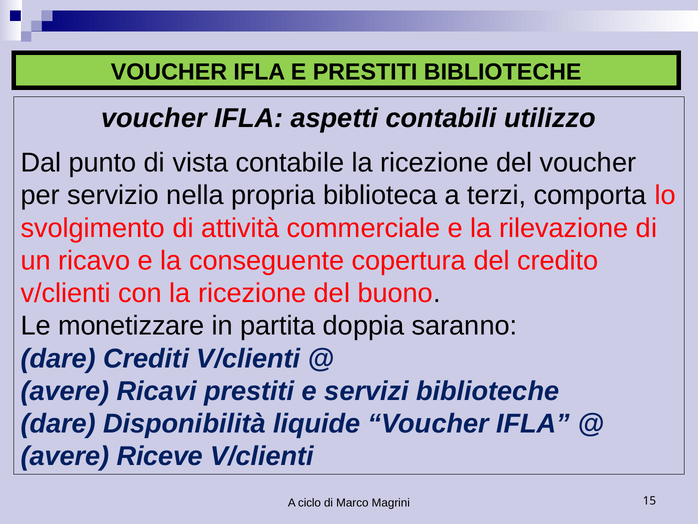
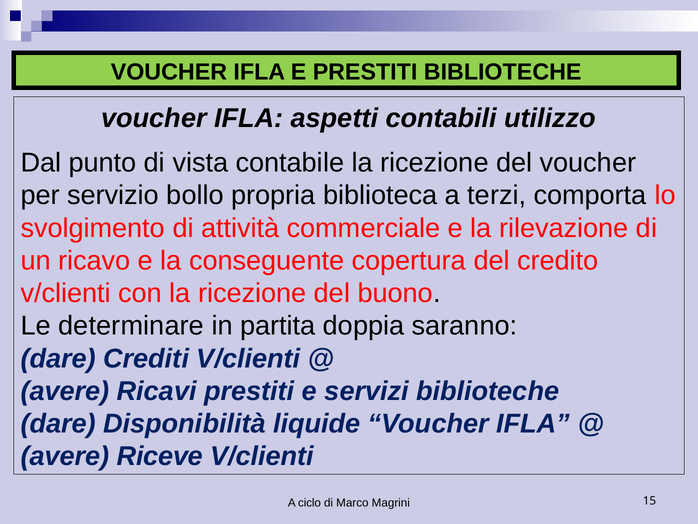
nella: nella -> bollo
monetizzare: monetizzare -> determinare
